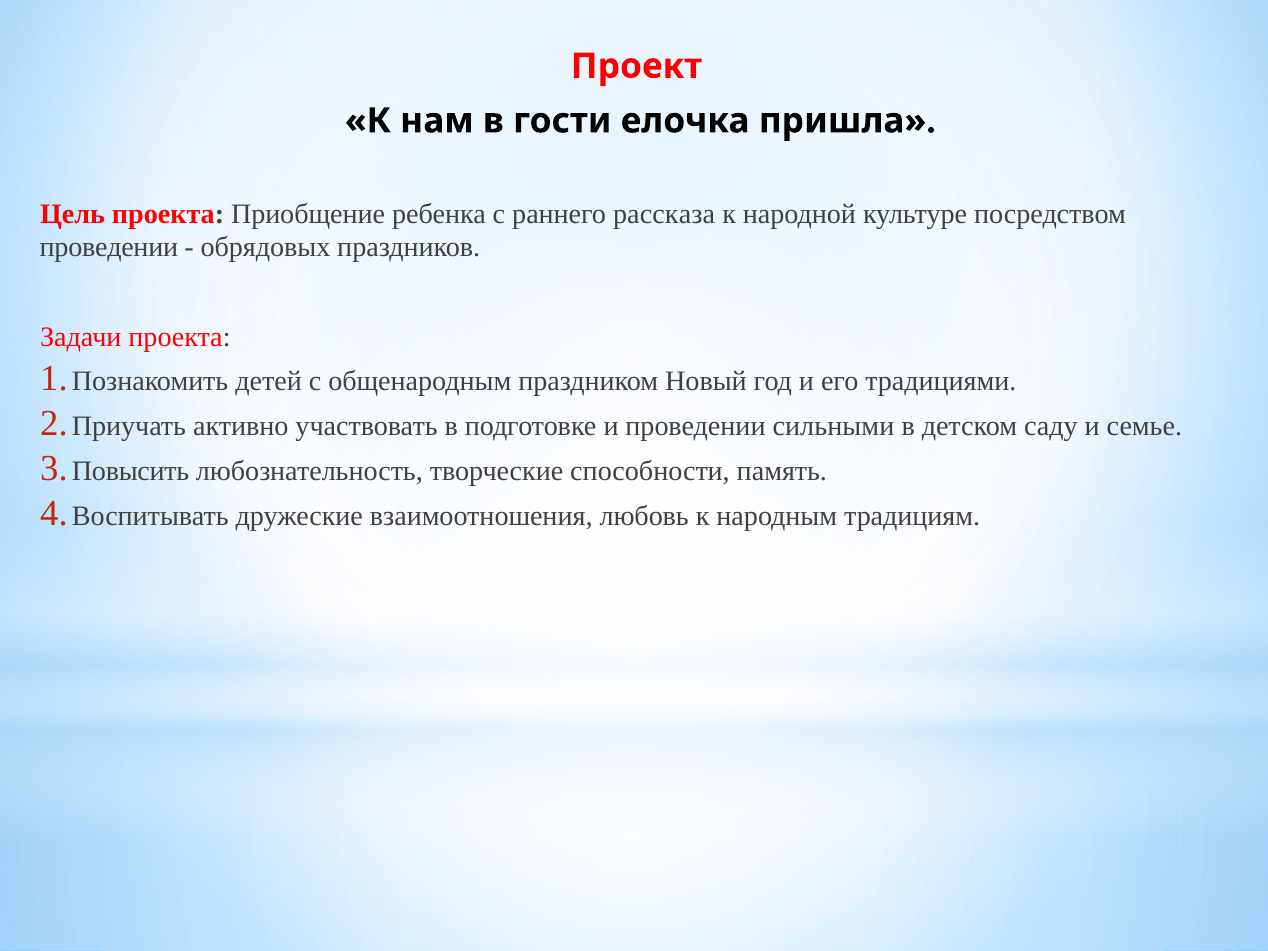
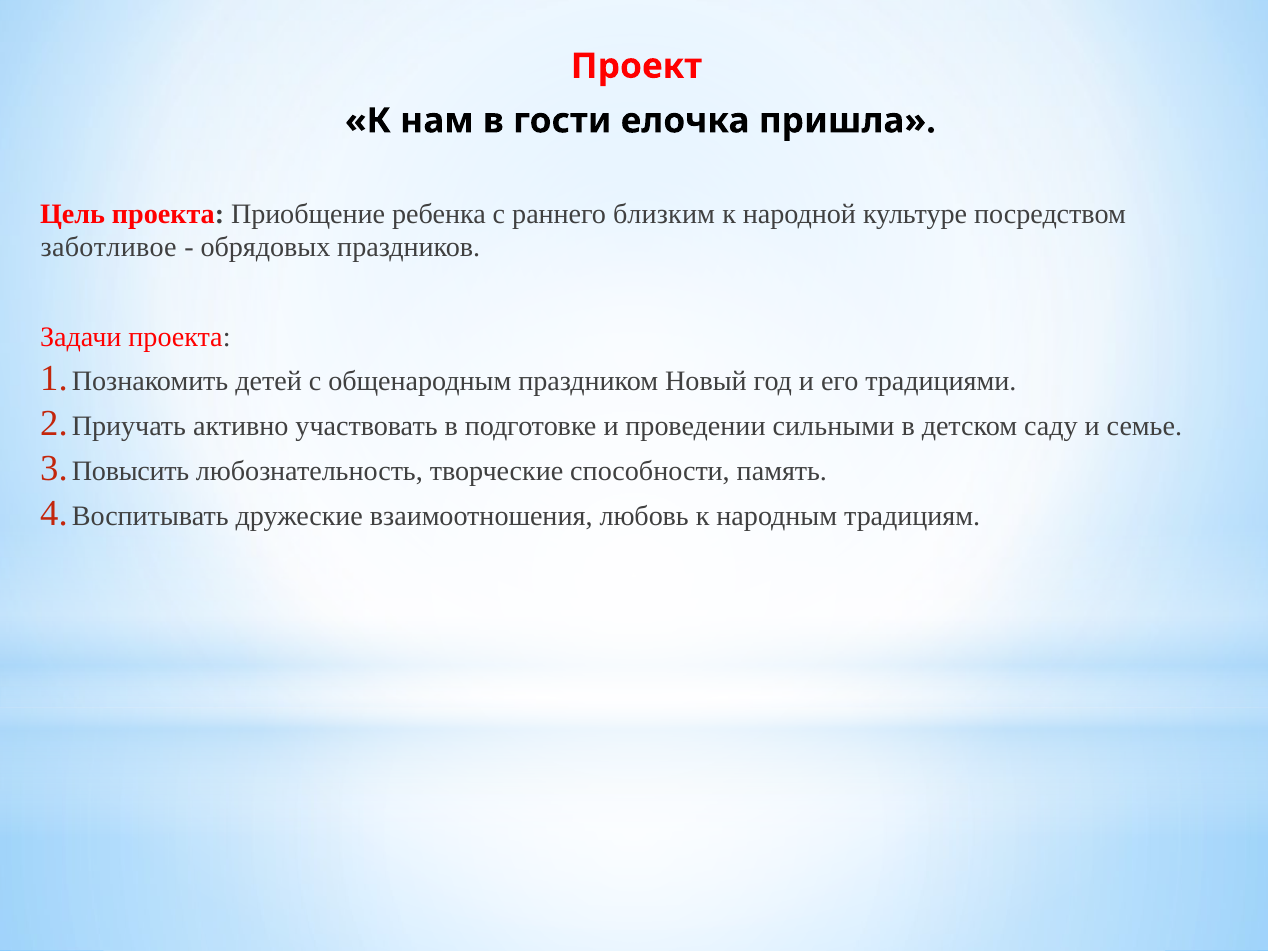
рассказа: рассказа -> близким
проведении at (109, 248): проведении -> заботливое
